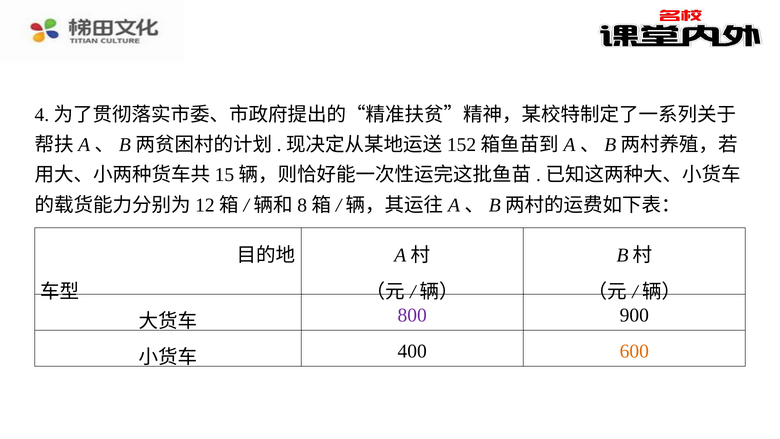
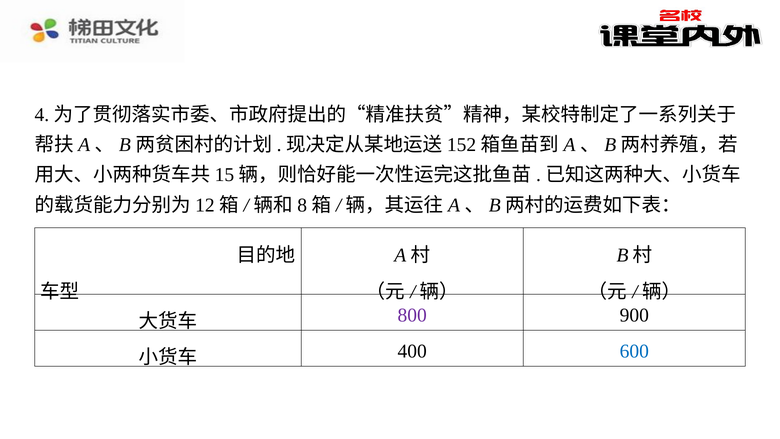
600 colour: orange -> blue
